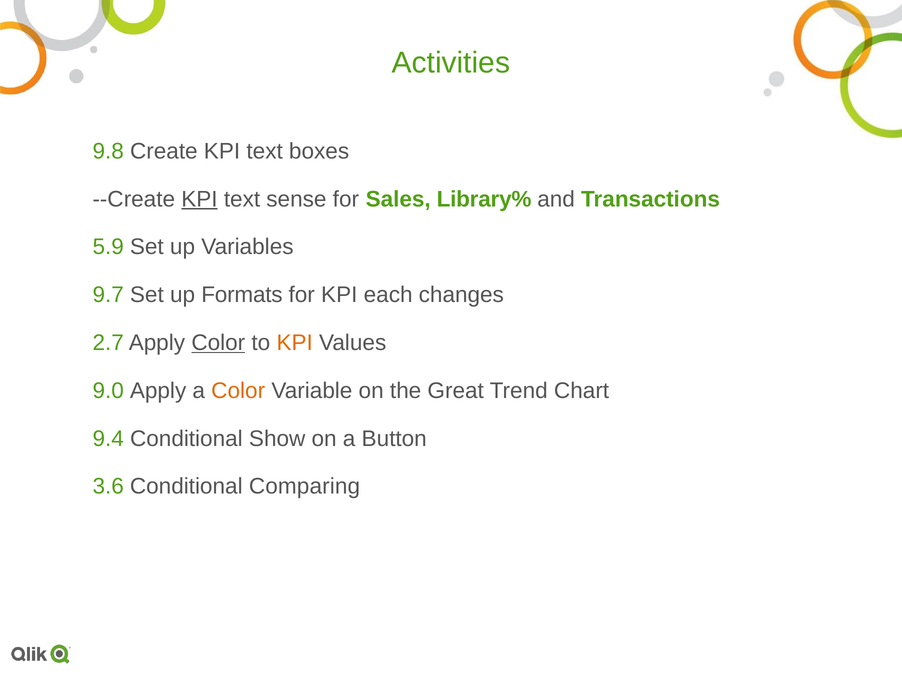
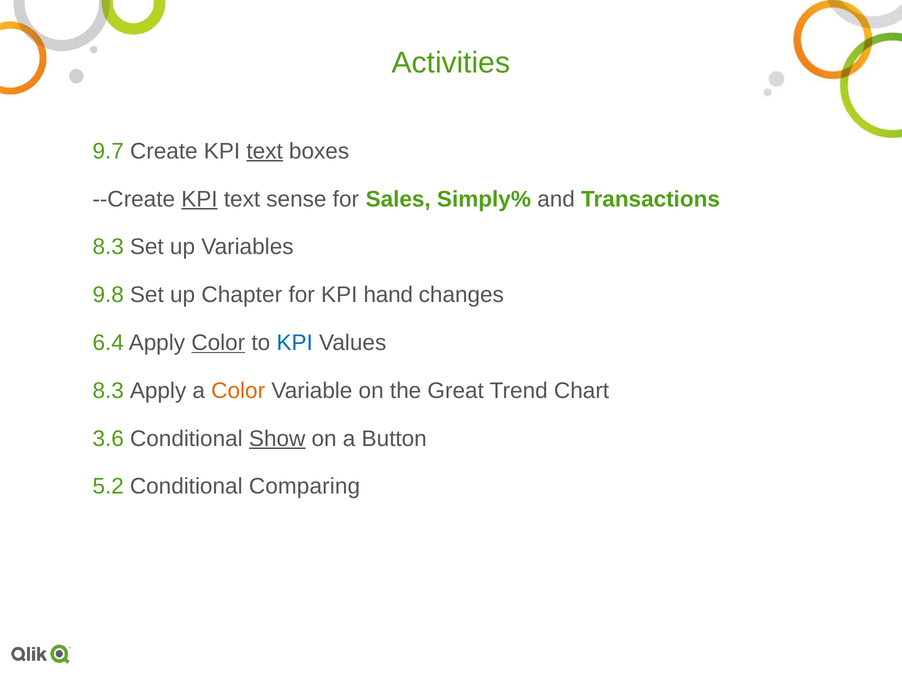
9.8: 9.8 -> 9.7
text at (265, 151) underline: none -> present
Library%: Library% -> Simply%
5.9 at (108, 247): 5.9 -> 8.3
9.7: 9.7 -> 9.8
Formats: Formats -> Chapter
each: each -> hand
2.7: 2.7 -> 6.4
KPI at (295, 343) colour: orange -> blue
9.0 at (108, 390): 9.0 -> 8.3
9.4: 9.4 -> 3.6
Show underline: none -> present
3.6: 3.6 -> 5.2
